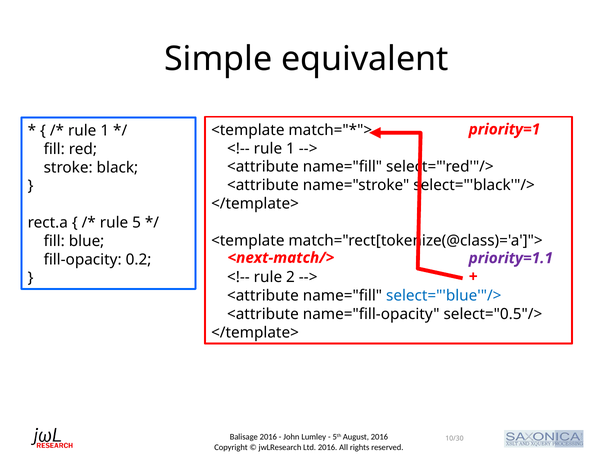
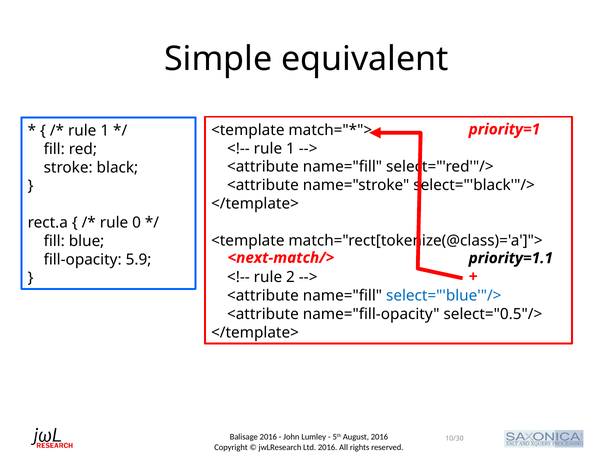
5: 5 -> 0
0.2: 0.2 -> 5.9
priority=1.1 colour: purple -> black
